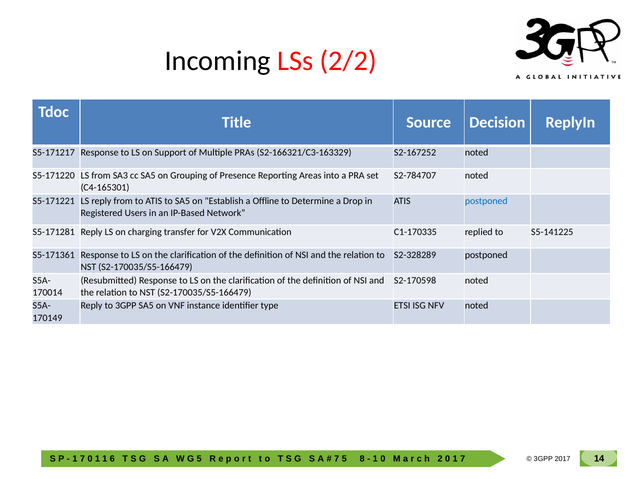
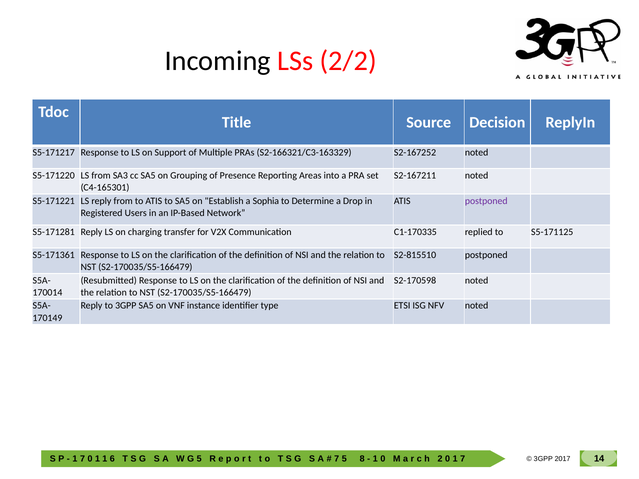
S2-784707: S2-784707 -> S2-167211
Offline: Offline -> Sophia
postponed at (486, 201) colour: blue -> purple
S5-141225: S5-141225 -> S5-171125
S2-328289: S2-328289 -> S2-815510
